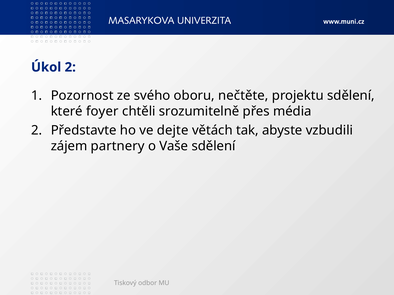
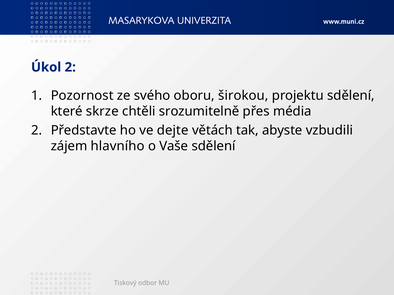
nečtěte: nečtěte -> širokou
foyer: foyer -> skrze
partnery: partnery -> hlavního
